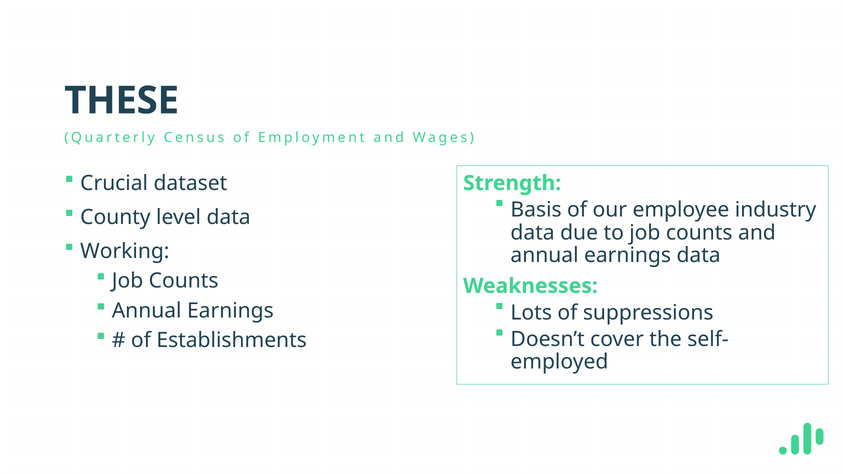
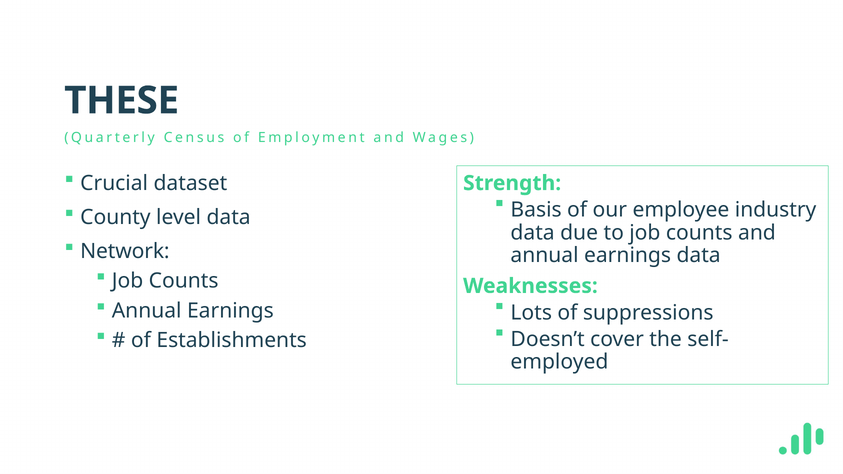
Working: Working -> Network
